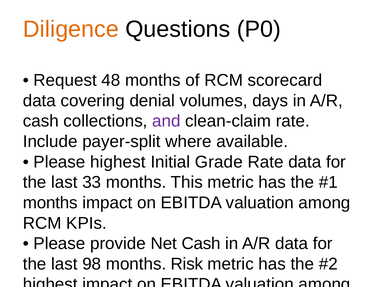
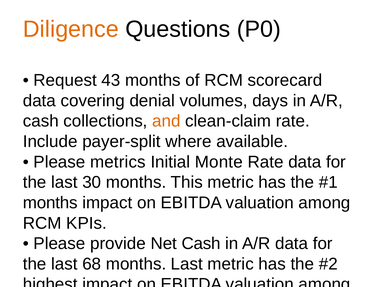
48: 48 -> 43
and colour: purple -> orange
Please highest: highest -> metrics
Grade: Grade -> Monte
33: 33 -> 30
98: 98 -> 68
months Risk: Risk -> Last
